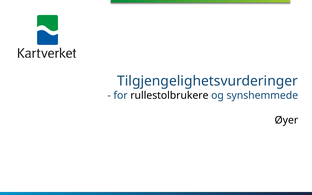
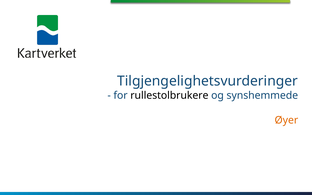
Øyer colour: black -> orange
